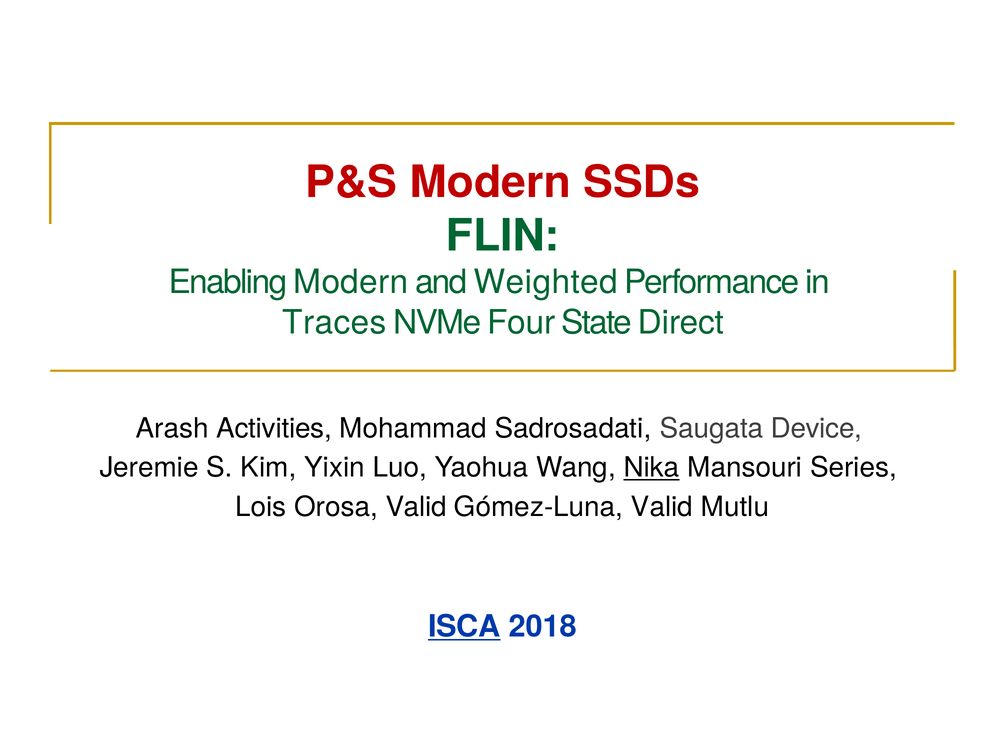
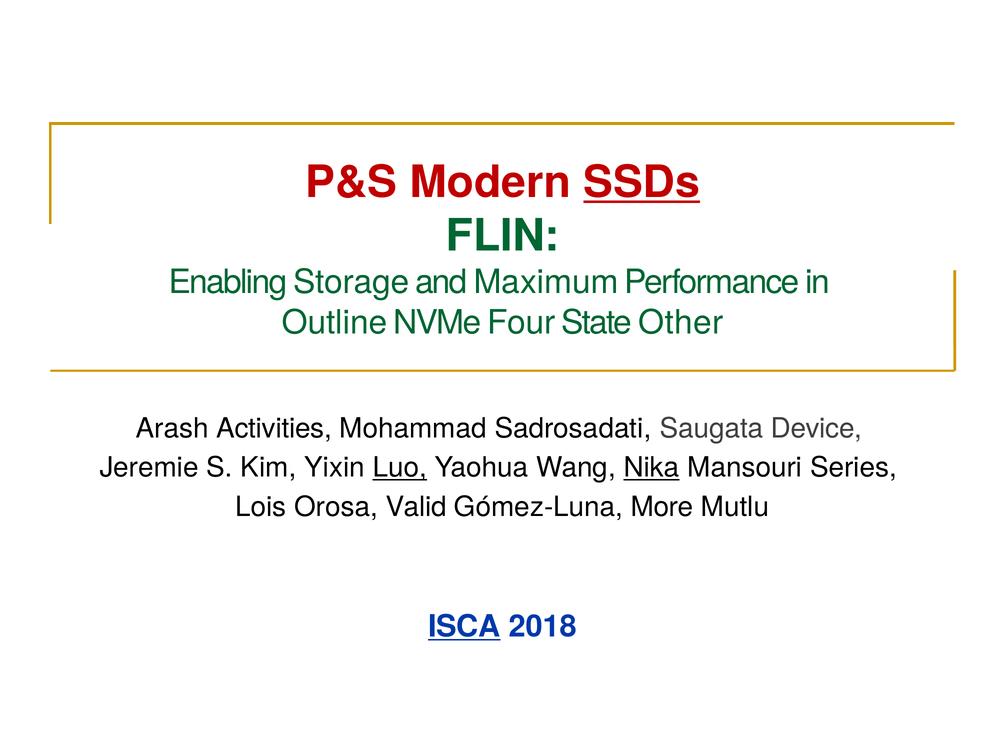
SSDs underline: none -> present
Enabling Modern: Modern -> Storage
Weighted: Weighted -> Maximum
Traces: Traces -> Outline
Direct: Direct -> Other
Luo underline: none -> present
Gómez-Luna Valid: Valid -> More
